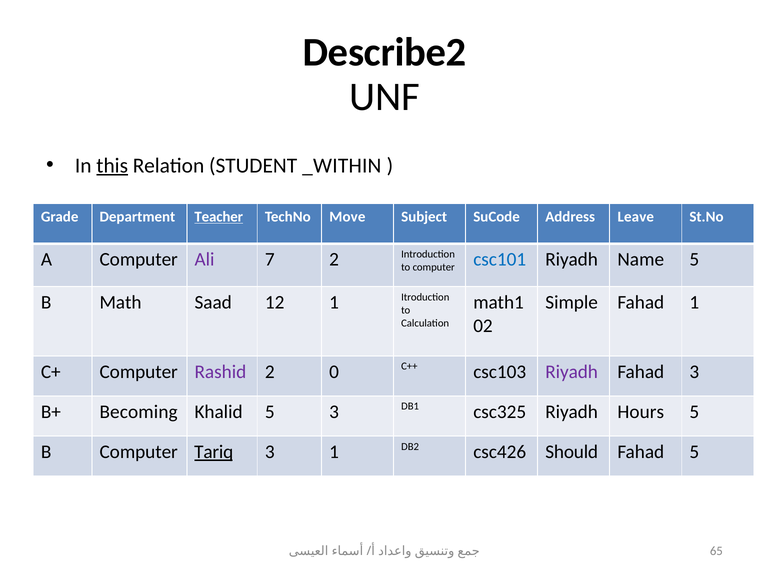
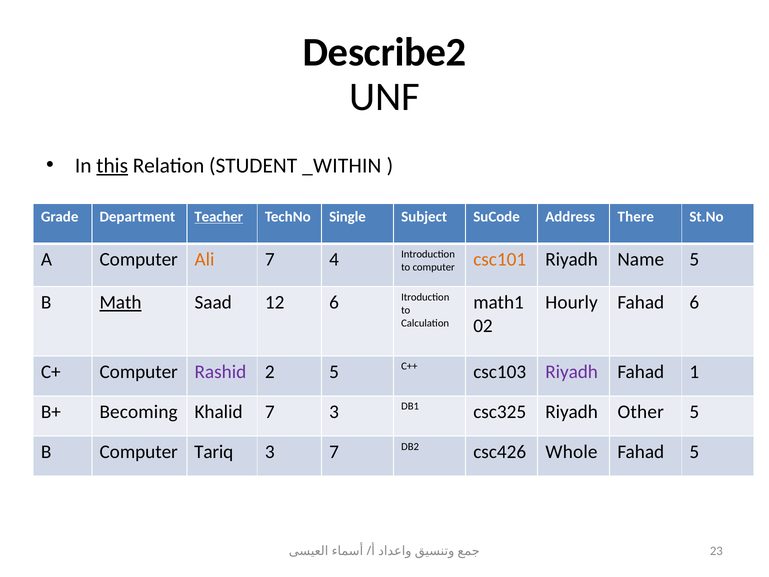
Move: Move -> Single
Leave: Leave -> There
Ali colour: purple -> orange
7 2: 2 -> 4
csc101 colour: blue -> orange
Math underline: none -> present
12 1: 1 -> 6
Simple: Simple -> Hourly
Fahad 1: 1 -> 6
2 0: 0 -> 5
Fahad 3: 3 -> 1
Khalid 5: 5 -> 7
Hours: Hours -> Other
Tariq underline: present -> none
3 1: 1 -> 7
Should: Should -> Whole
65: 65 -> 23
